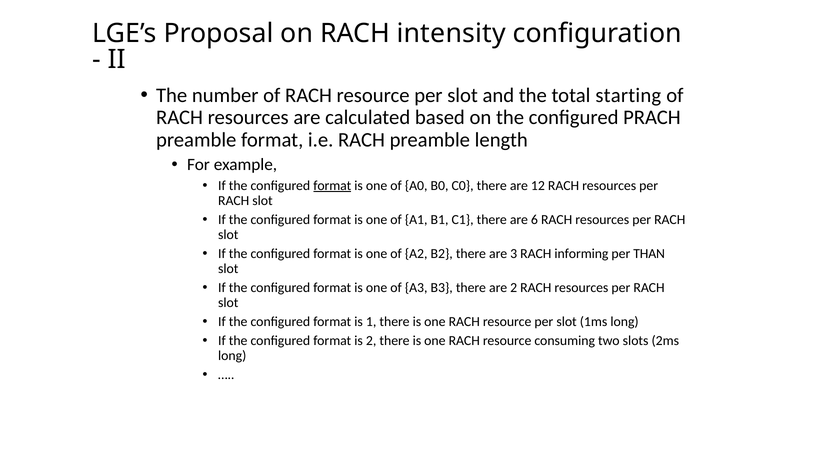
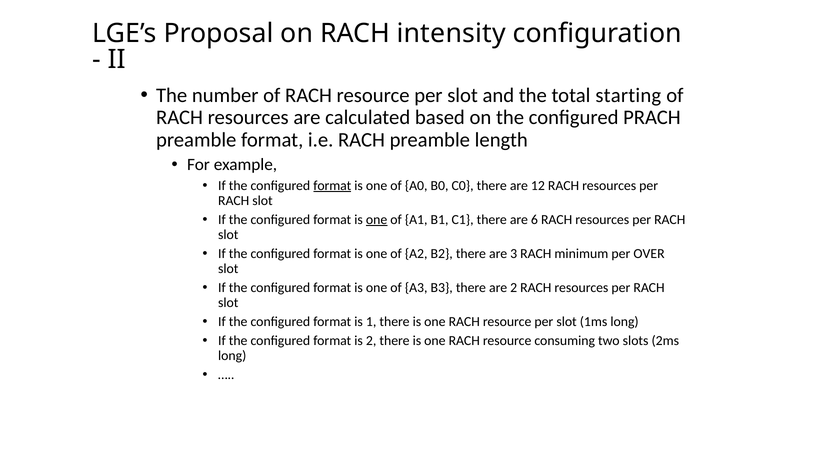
one at (377, 220) underline: none -> present
informing: informing -> minimum
THAN: THAN -> OVER
